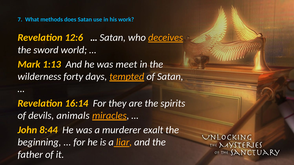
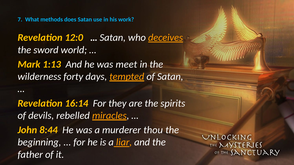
12:6: 12:6 -> 12:0
animals: animals -> rebelled
exalt: exalt -> thou
